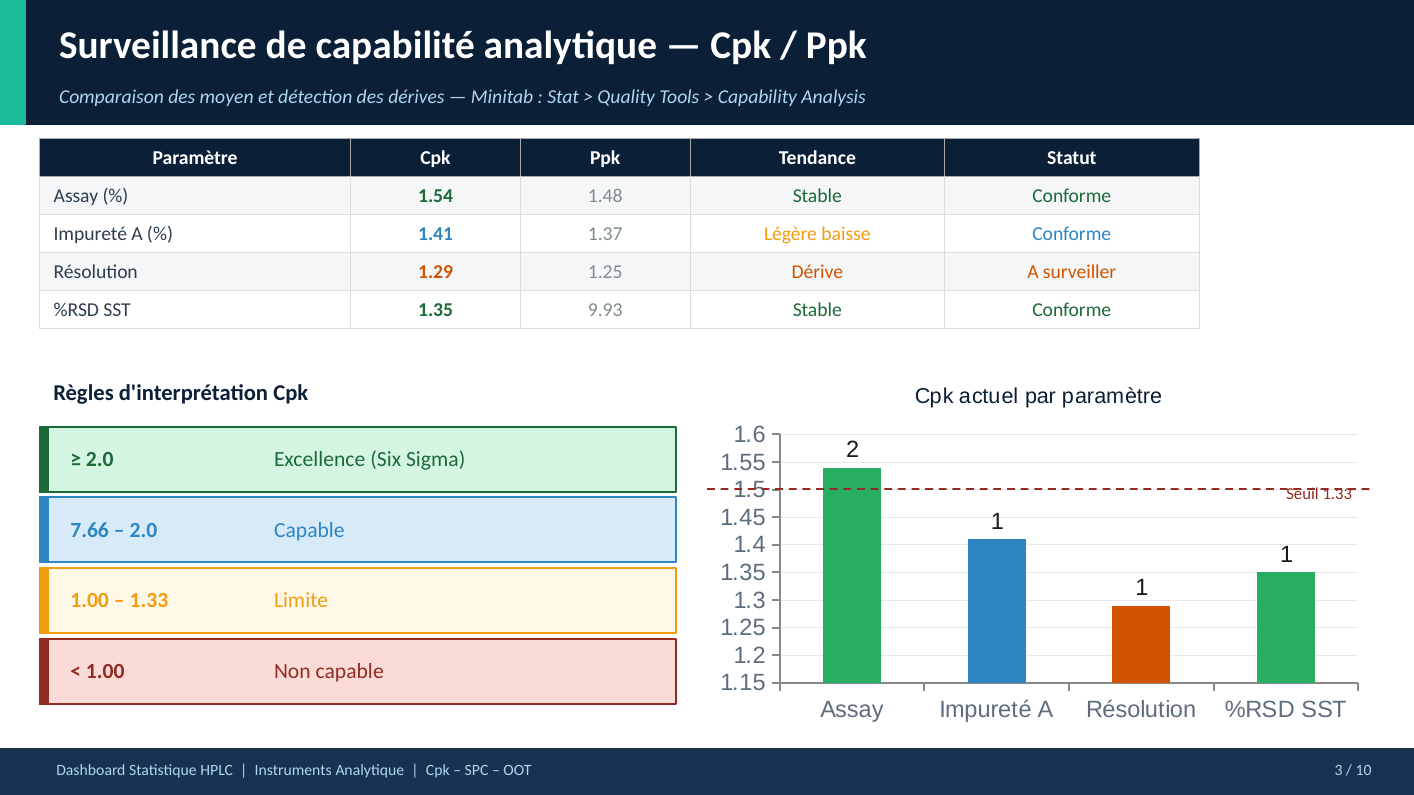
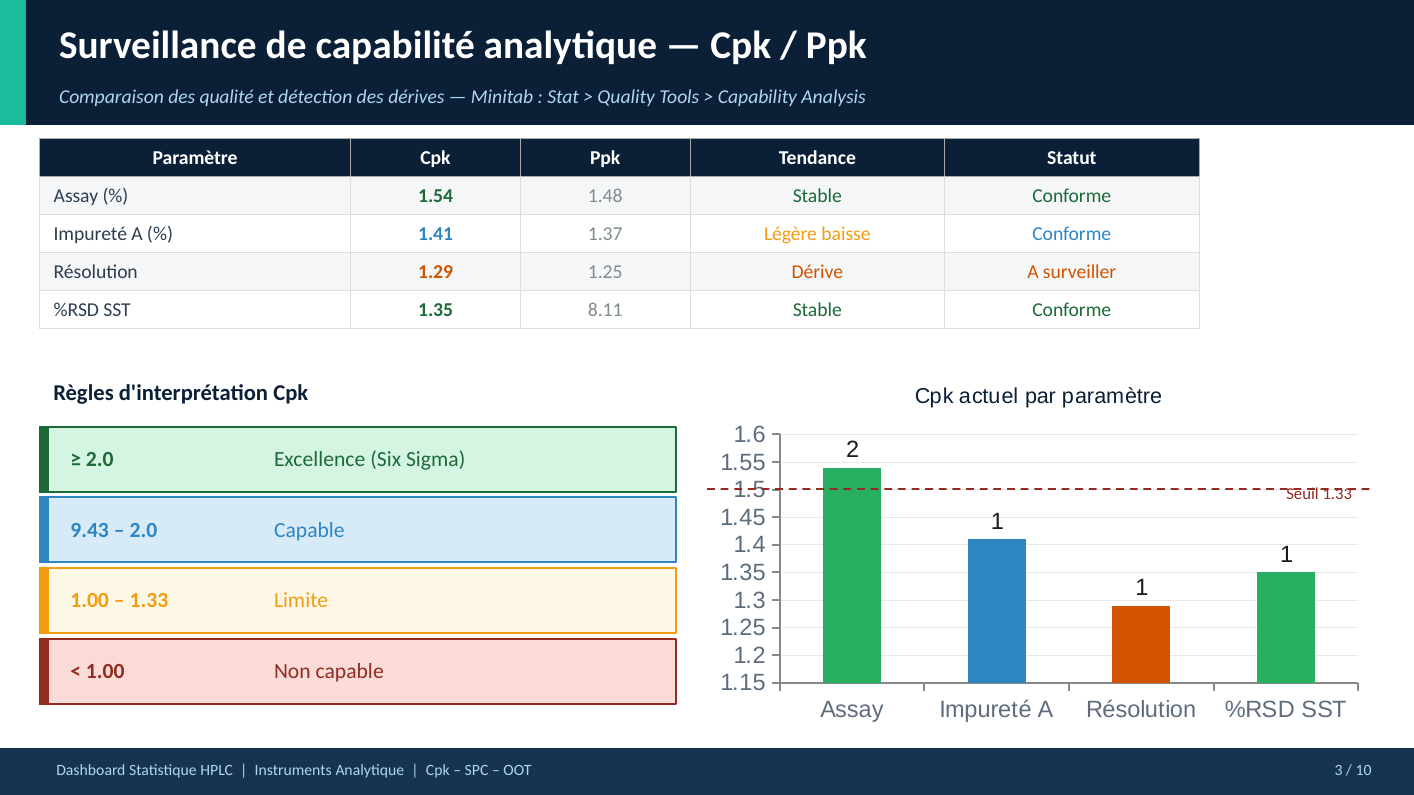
moyen: moyen -> qualité
9.93: 9.93 -> 8.11
7.66: 7.66 -> 9.43
